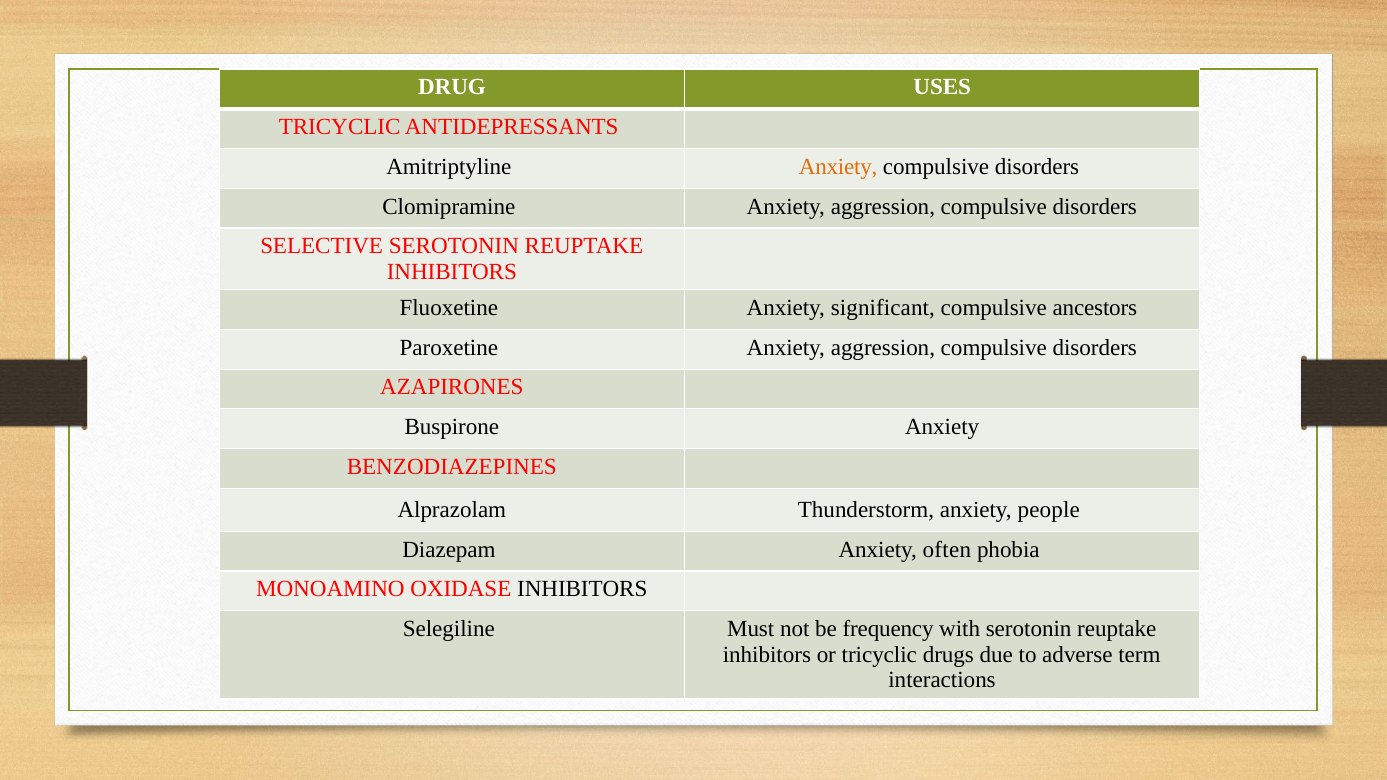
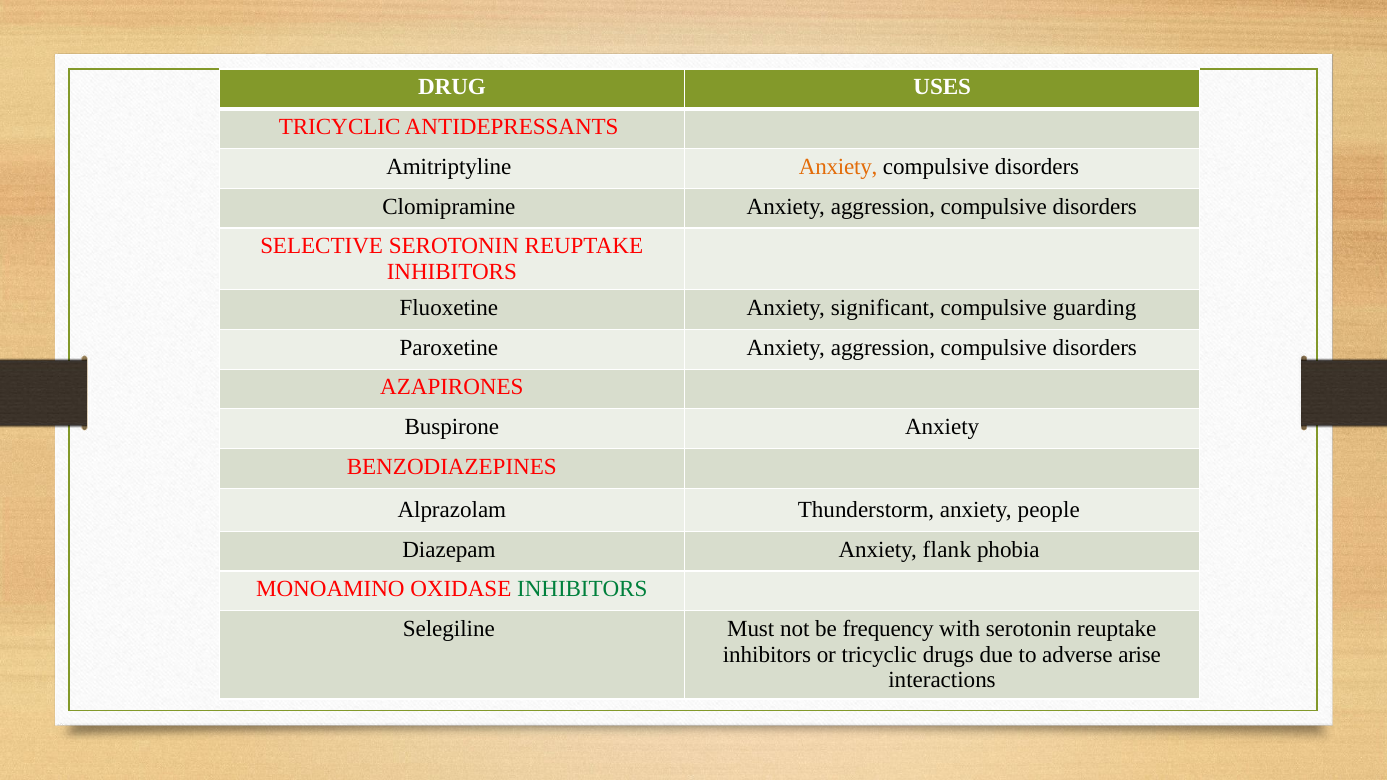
ancestors: ancestors -> guarding
often: often -> flank
INHIBITORS at (582, 589) colour: black -> green
term: term -> arise
